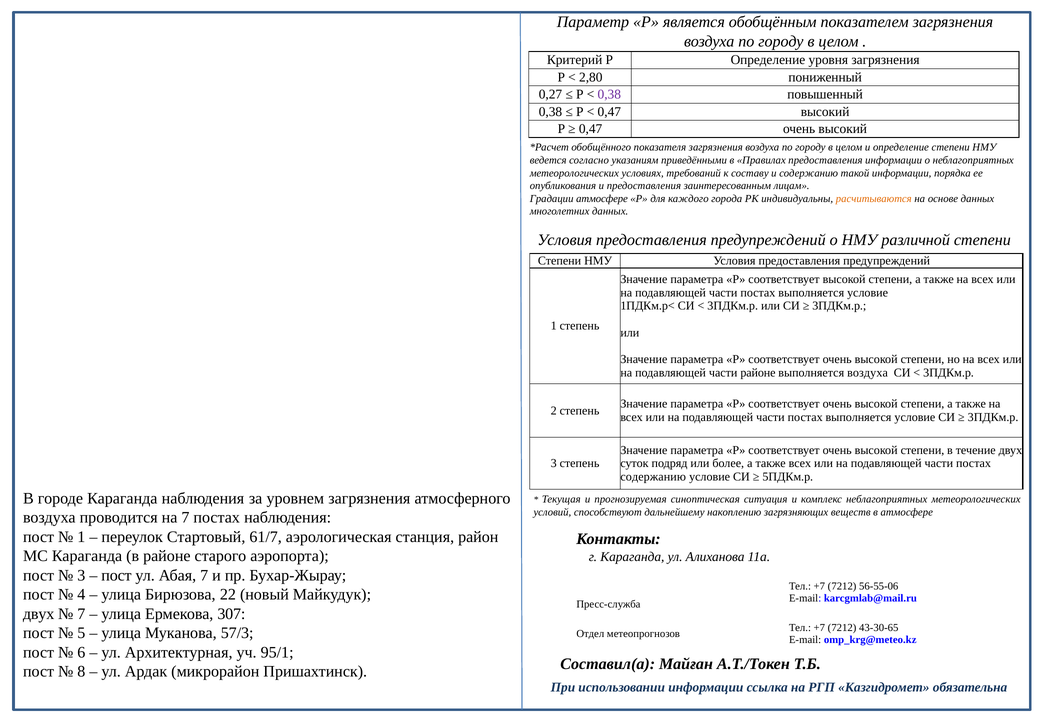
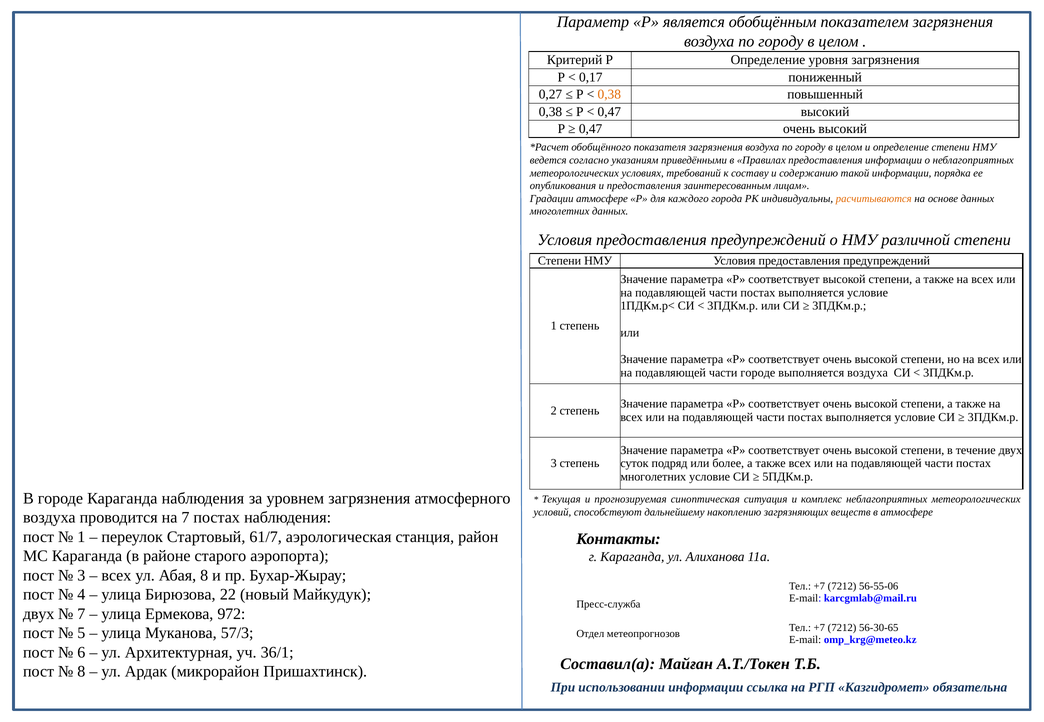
2,80: 2,80 -> 0,17
0,38 at (609, 94) colour: purple -> orange
части районе: районе -> городе
содержанию at (653, 477): содержанию -> многолетних
пост at (116, 576): пост -> всех
Абая 7: 7 -> 8
307: 307 -> 972
43-30-65: 43-30-65 -> 56-30-65
95/1: 95/1 -> 36/1
